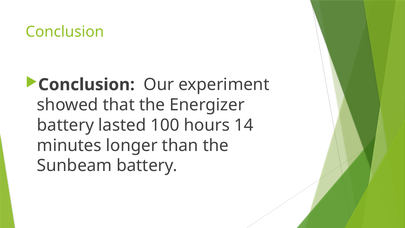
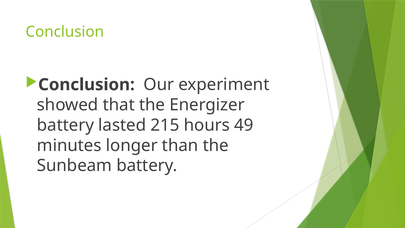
100: 100 -> 215
14: 14 -> 49
